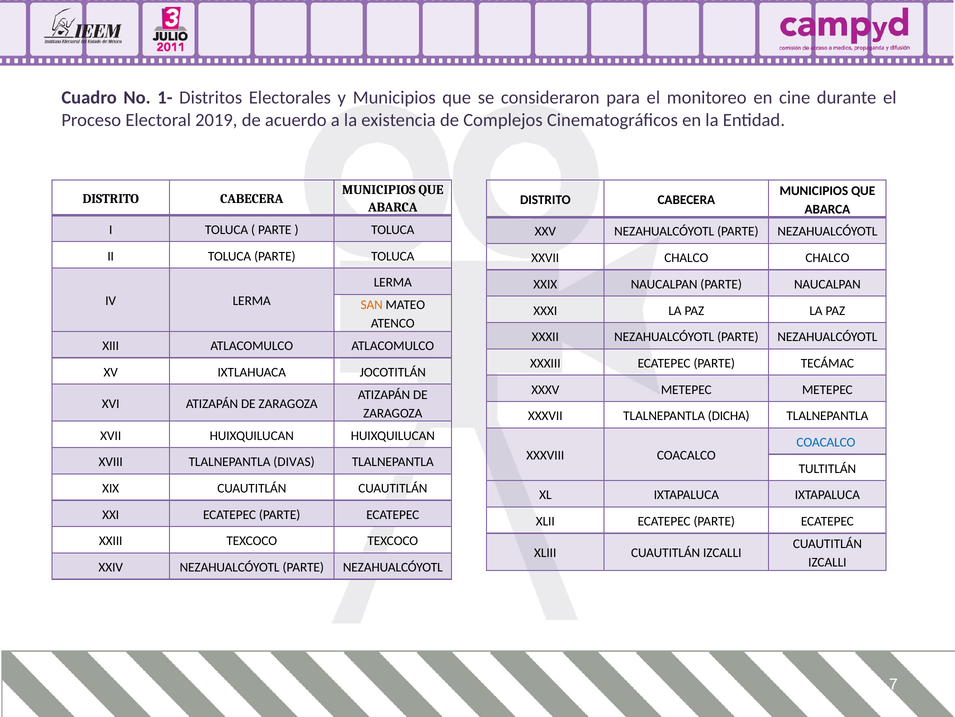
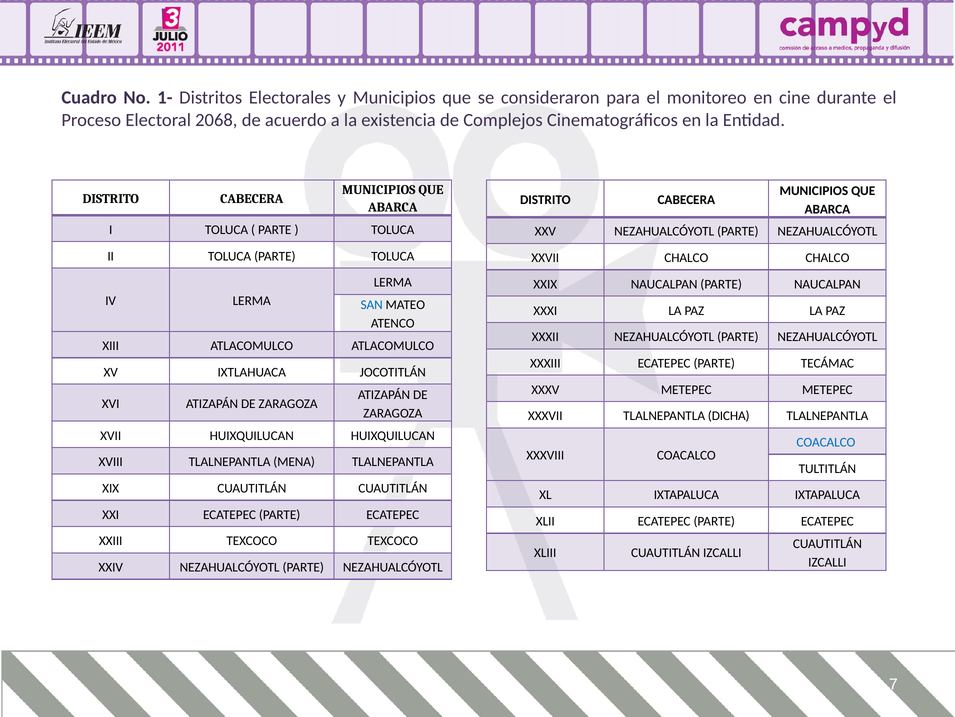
2019: 2019 -> 2068
SAN colour: orange -> blue
DIVAS: DIVAS -> MENA
